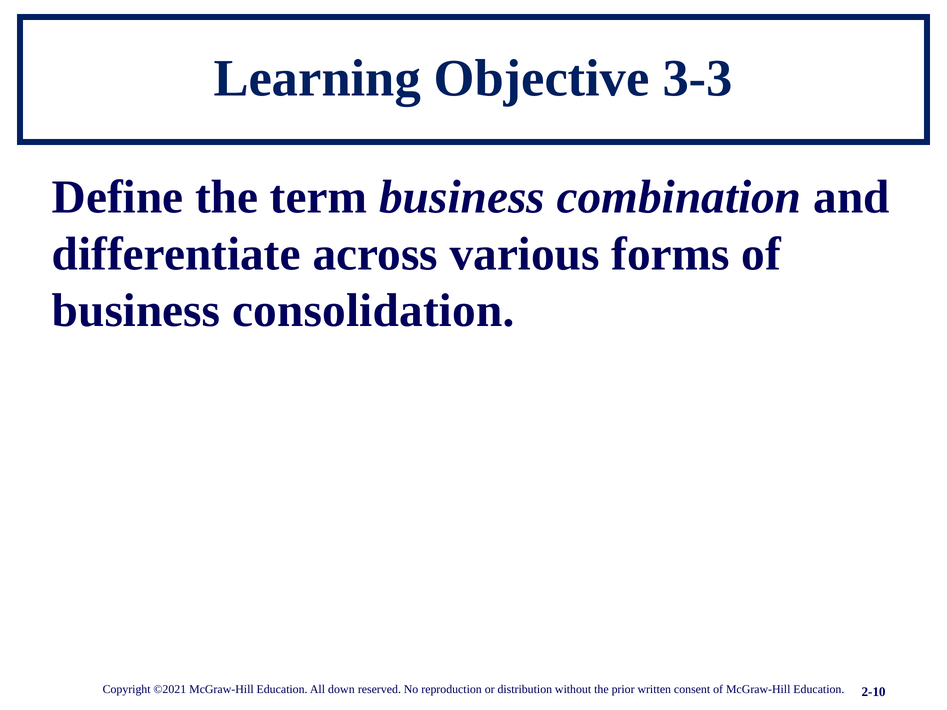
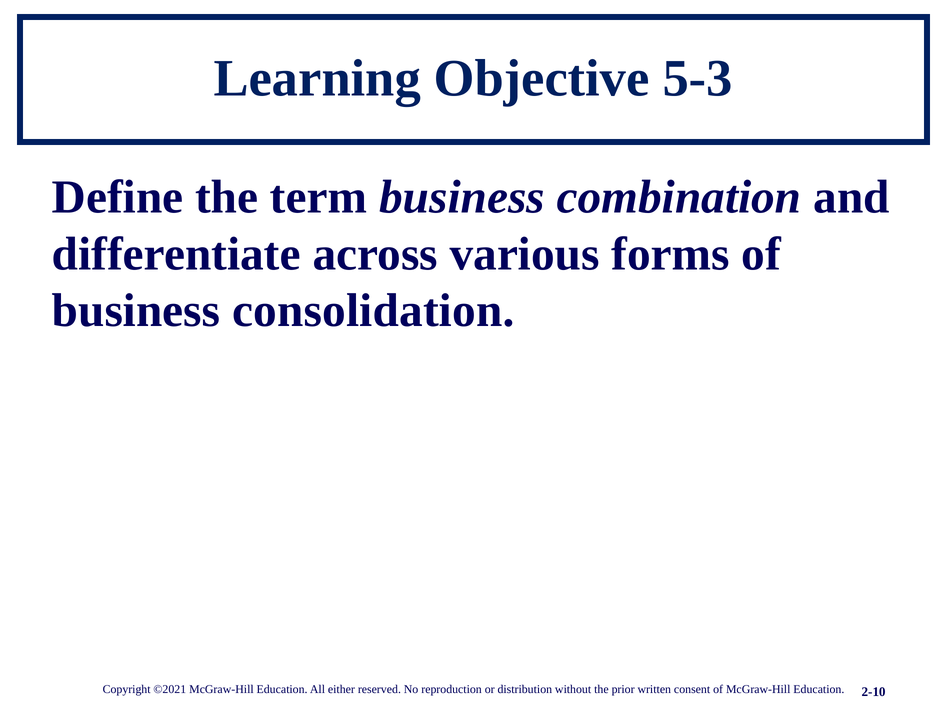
3-3: 3-3 -> 5-3
down: down -> either
